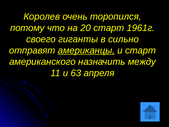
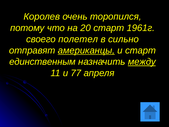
гиганты: гиганты -> полетел
американского: американского -> единственным
между underline: none -> present
63: 63 -> 77
